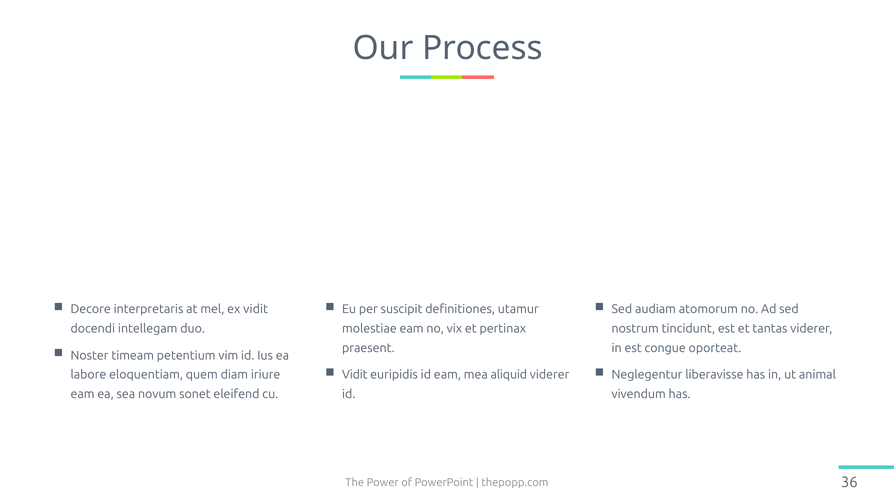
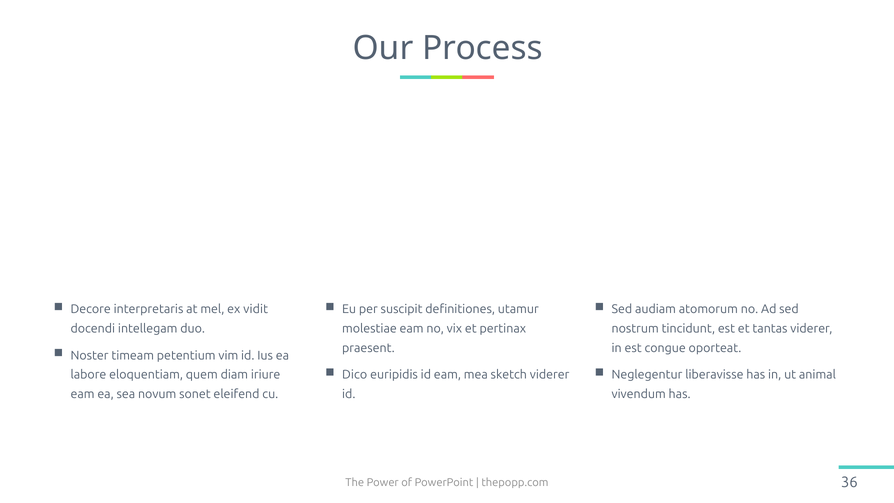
Vidit at (355, 375): Vidit -> Dico
aliquid: aliquid -> sketch
